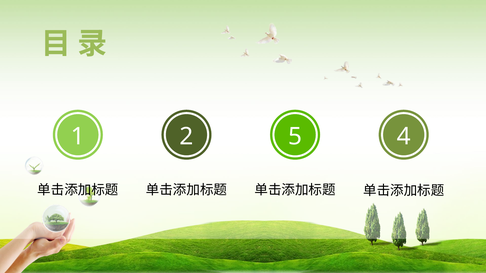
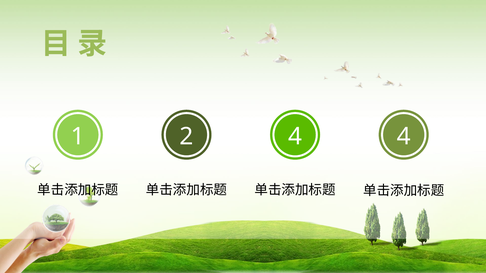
2 5: 5 -> 4
